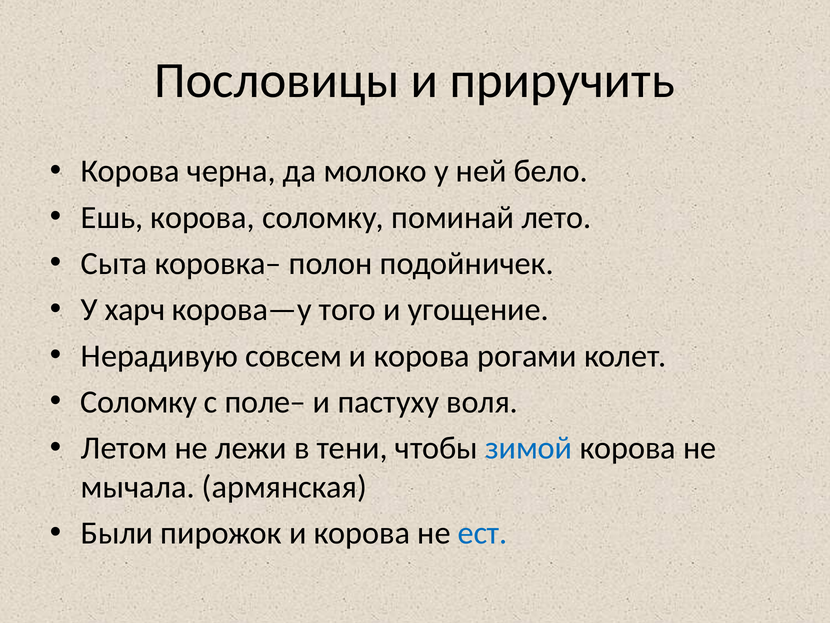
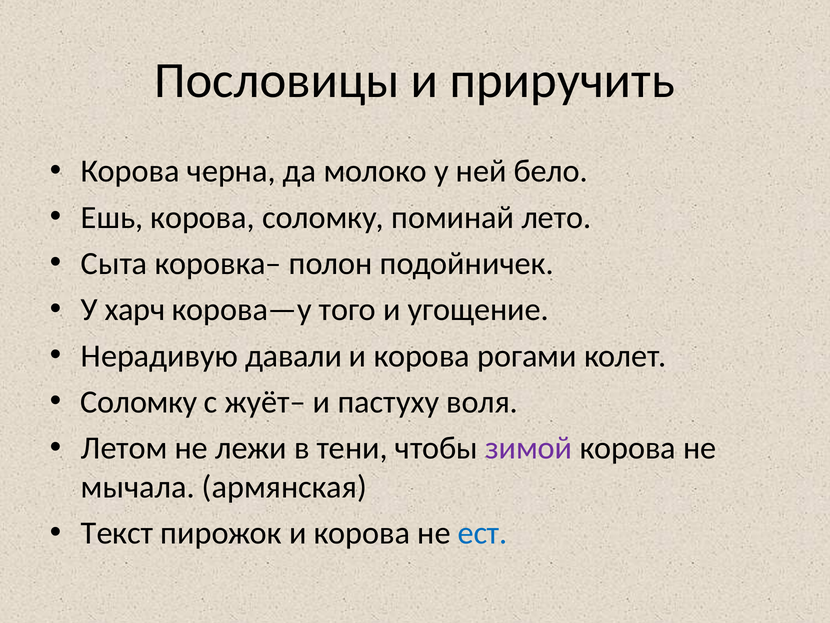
совсем: совсем -> давали
поле–: поле– -> жуёт–
зимой colour: blue -> purple
Были: Были -> Текст
